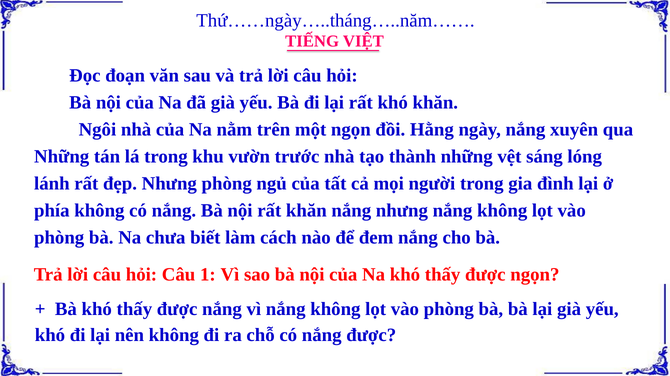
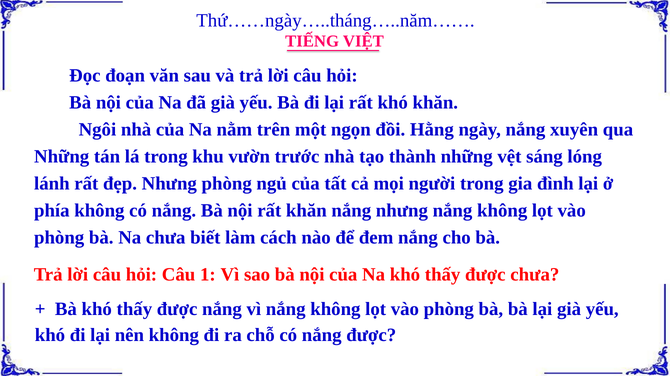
được ngọn: ngọn -> chưa
